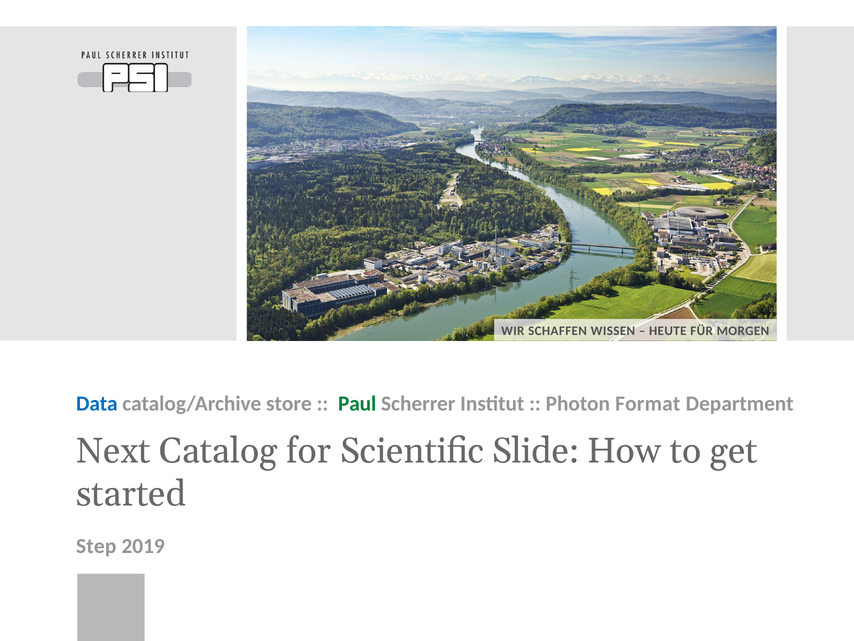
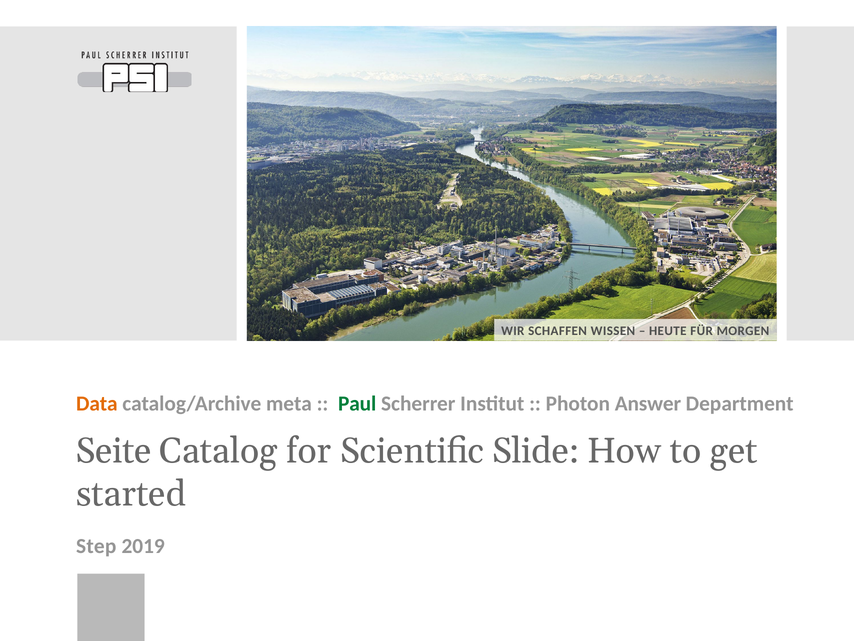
Data colour: blue -> orange
store: store -> meta
Format: Format -> Answer
Next: Next -> Seite
